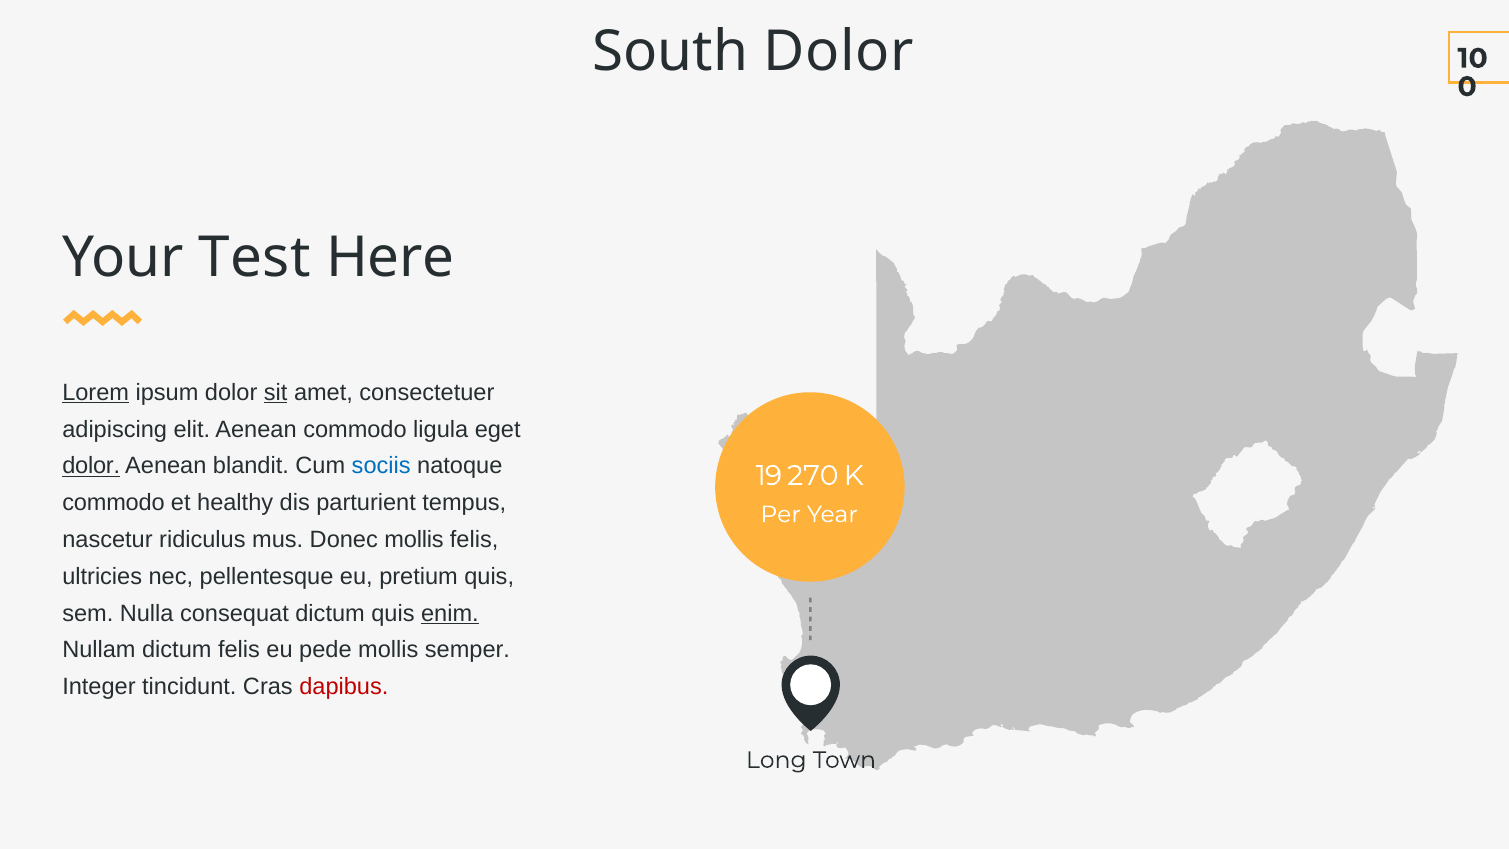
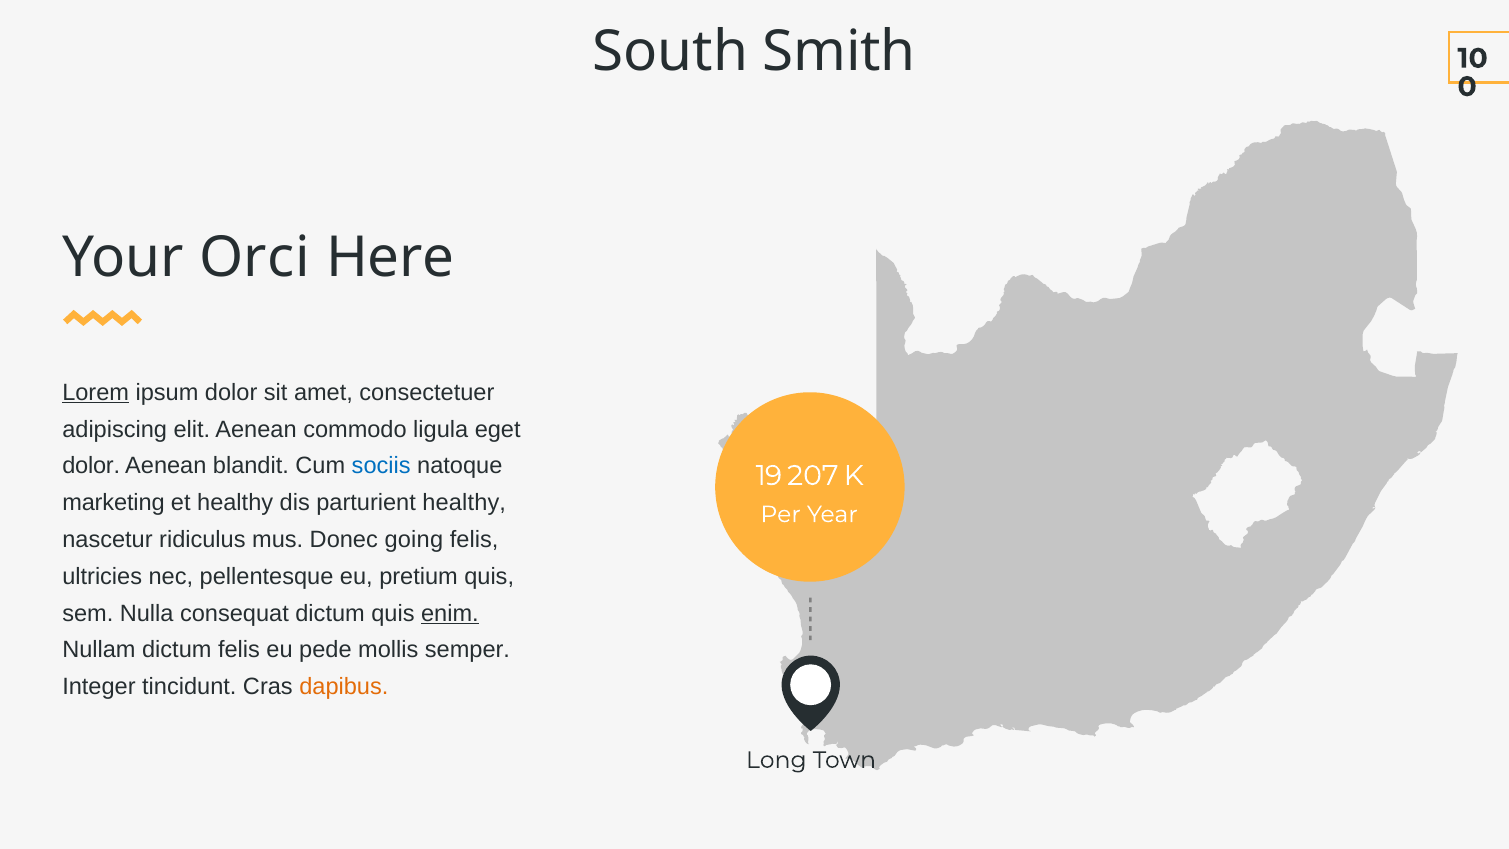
South Dolor: Dolor -> Smith
Test: Test -> Orci
sit underline: present -> none
dolor at (91, 466) underline: present -> none
270: 270 -> 207
commodo at (113, 503): commodo -> marketing
parturient tempus: tempus -> healthy
Donec mollis: mollis -> going
dapibus colour: red -> orange
